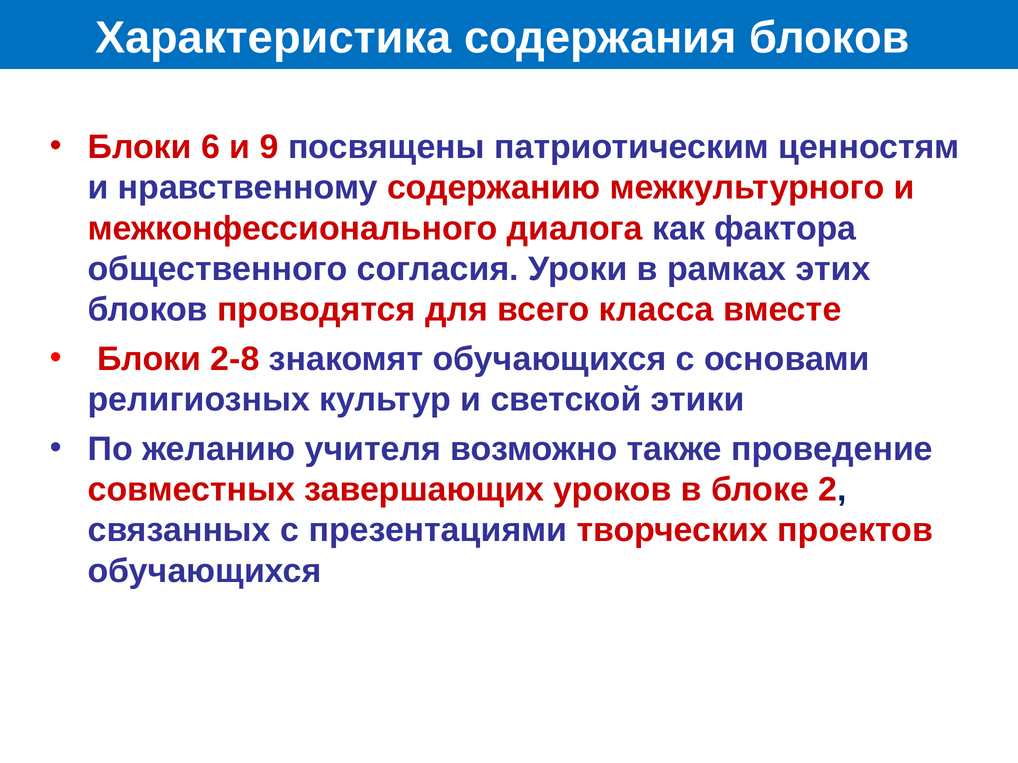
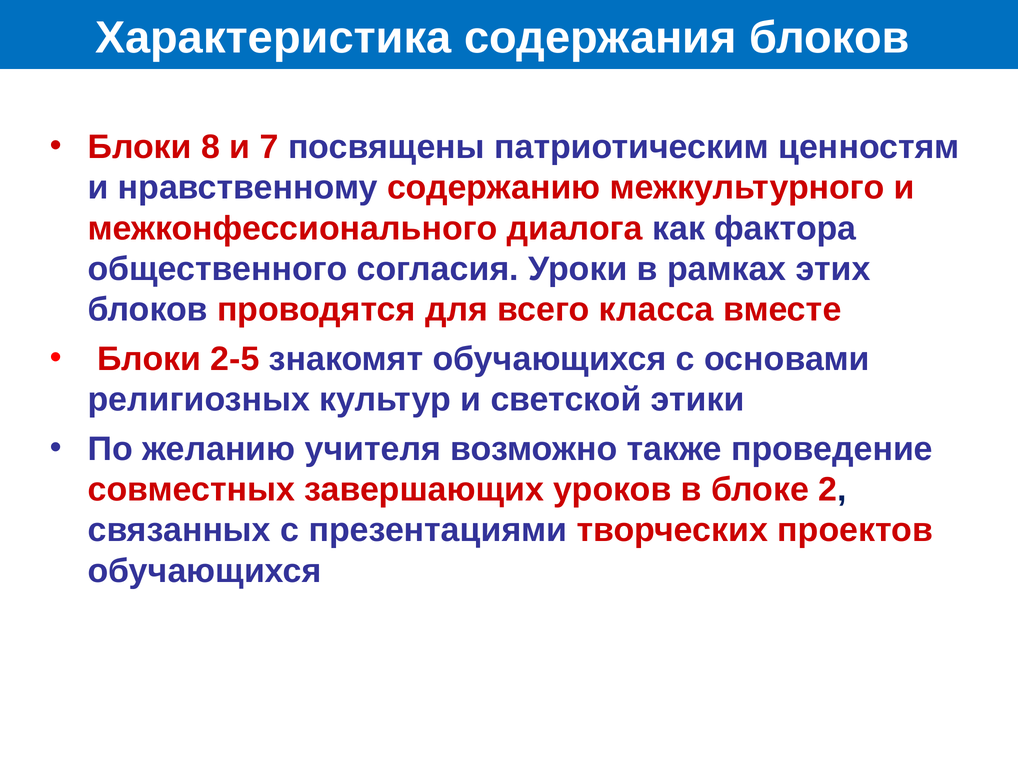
6: 6 -> 8
9: 9 -> 7
2-8: 2-8 -> 2-5
